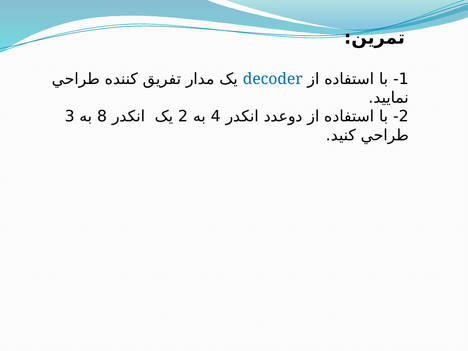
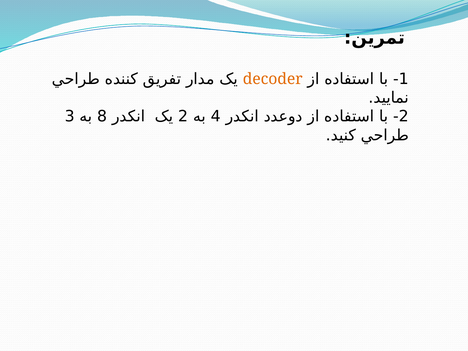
decoder colour: blue -> orange
